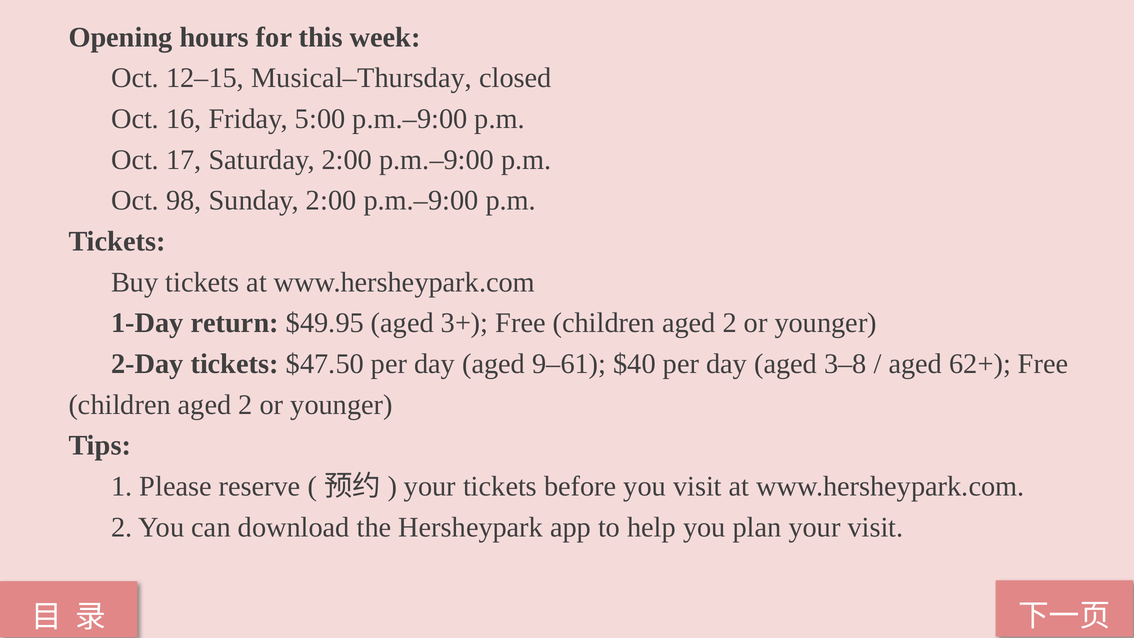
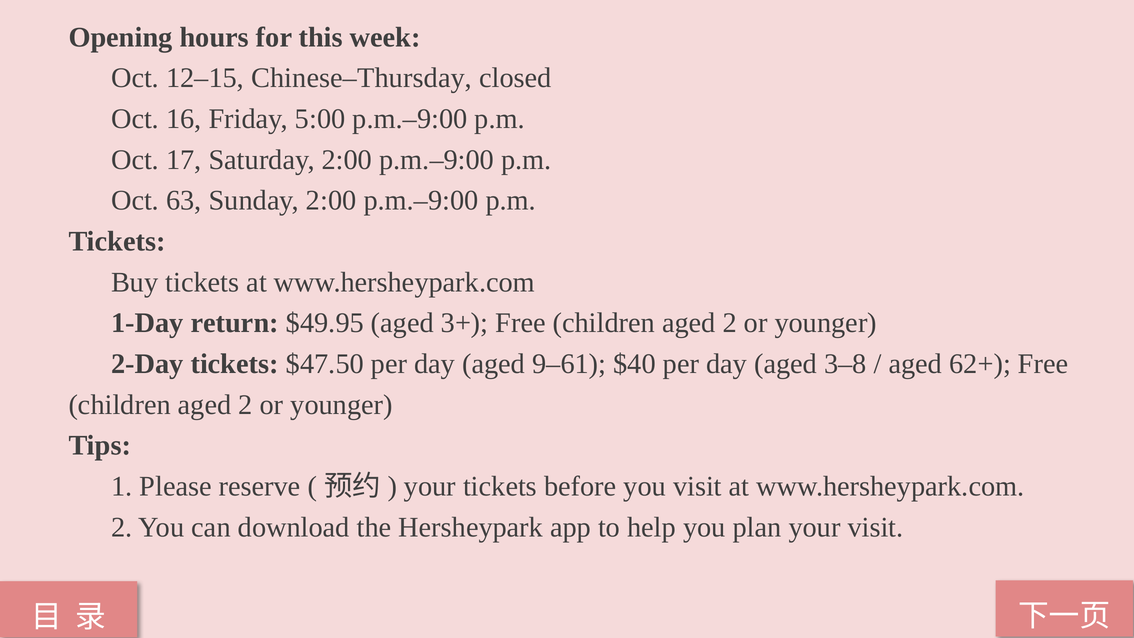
Musical–Thursday: Musical–Thursday -> Chinese–Thursday
98: 98 -> 63
